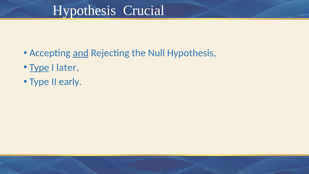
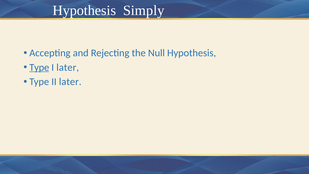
Crucial: Crucial -> Simply
and underline: present -> none
II early: early -> later
